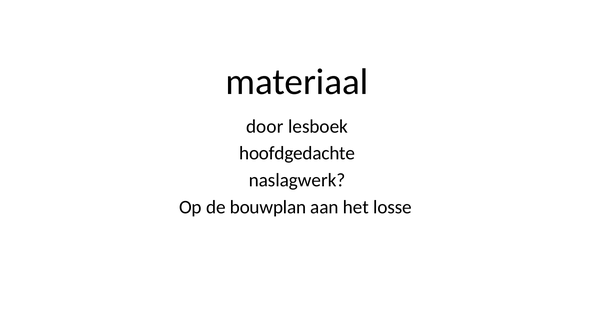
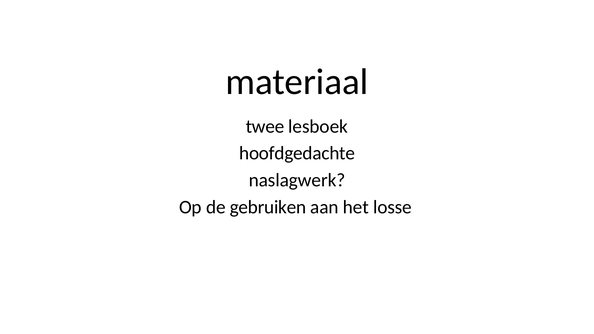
door: door -> twee
bouwplan: bouwplan -> gebruiken
